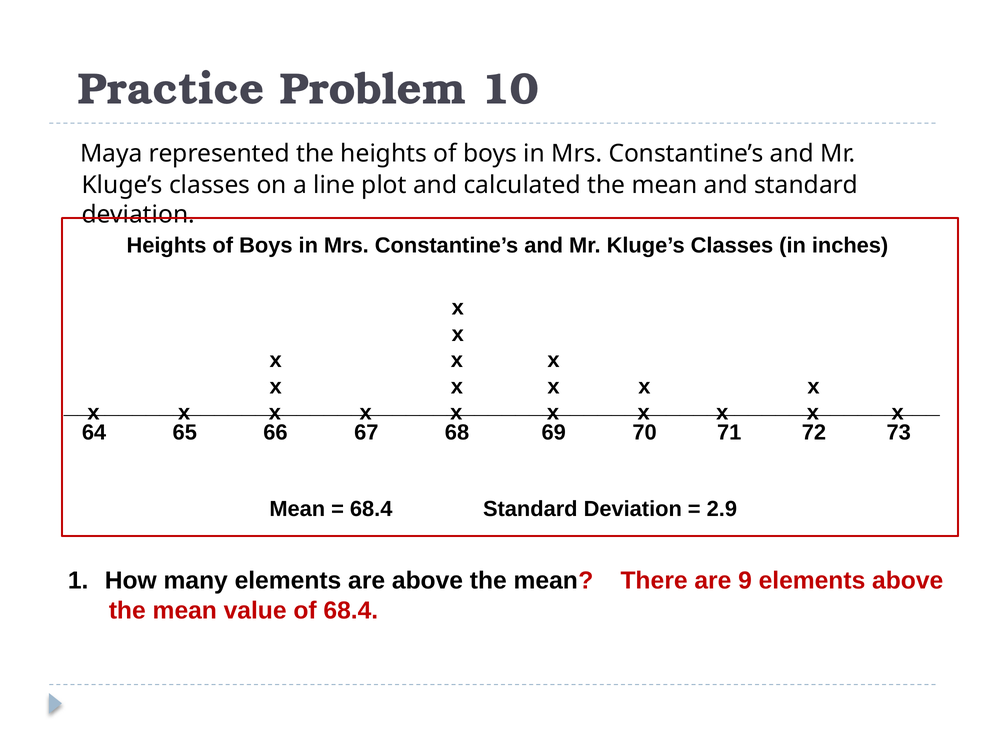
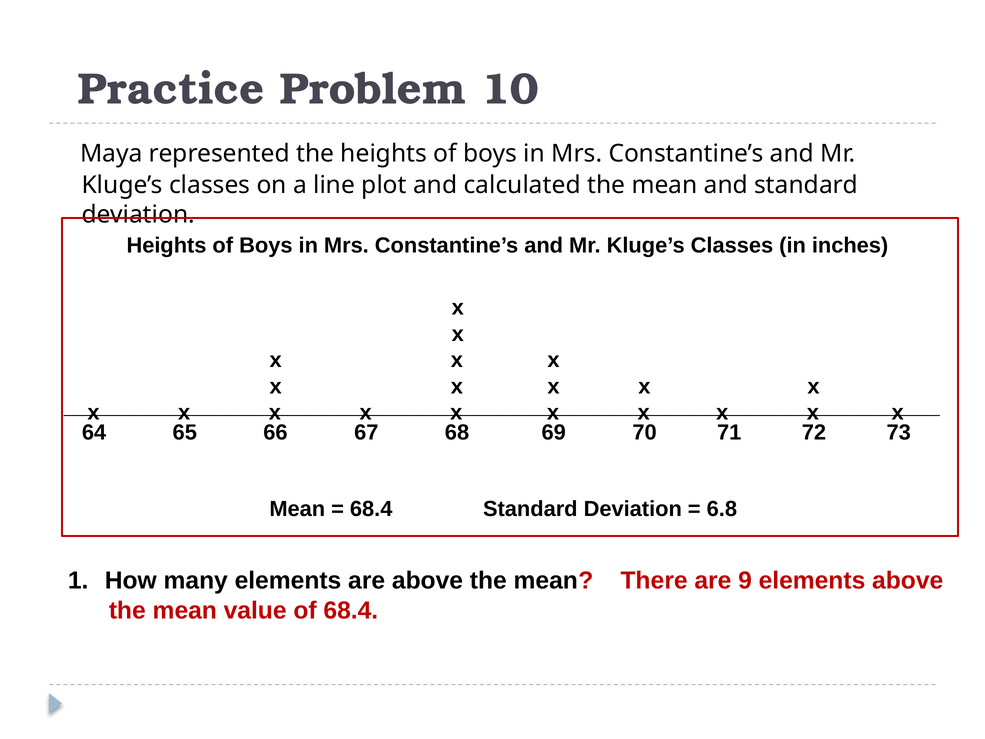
2.9: 2.9 -> 6.8
